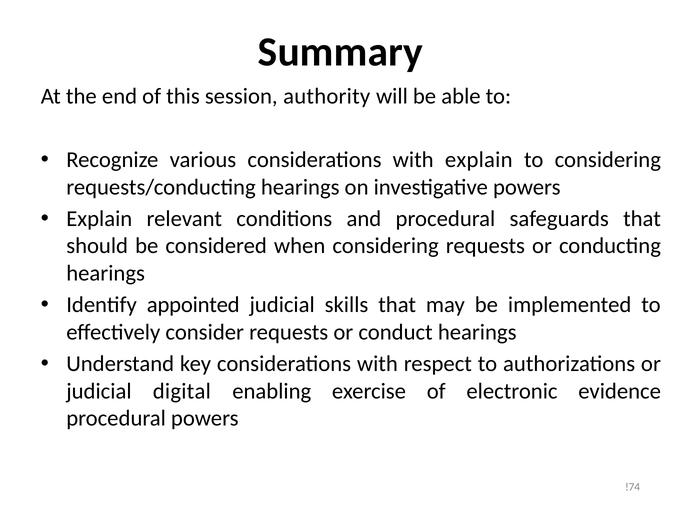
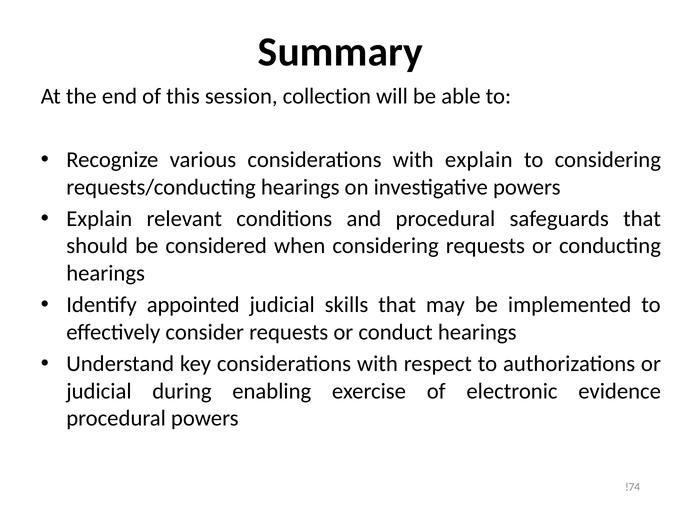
authority: authority -> collection
digital: digital -> during
